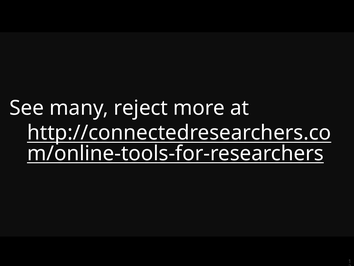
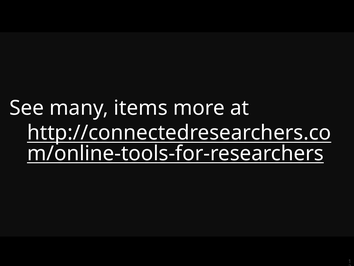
reject: reject -> items
